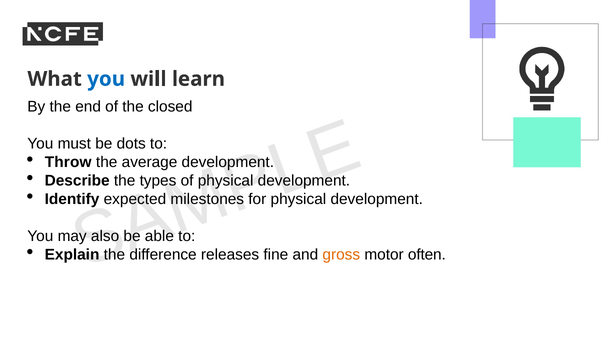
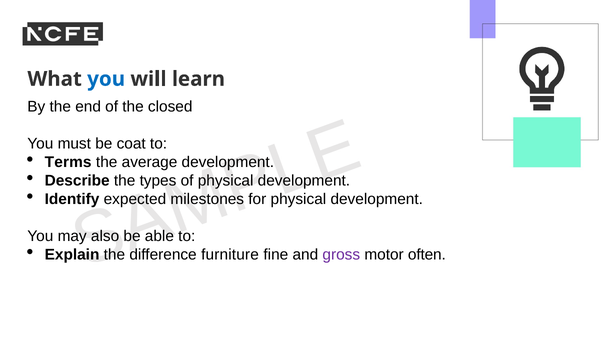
dots: dots -> coat
Throw: Throw -> Terms
releases: releases -> furniture
gross colour: orange -> purple
